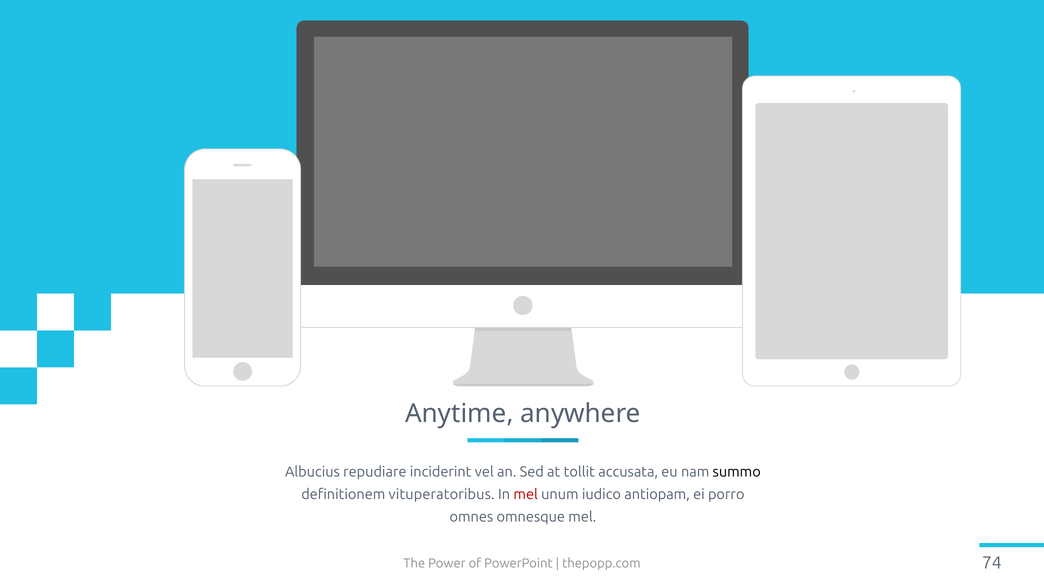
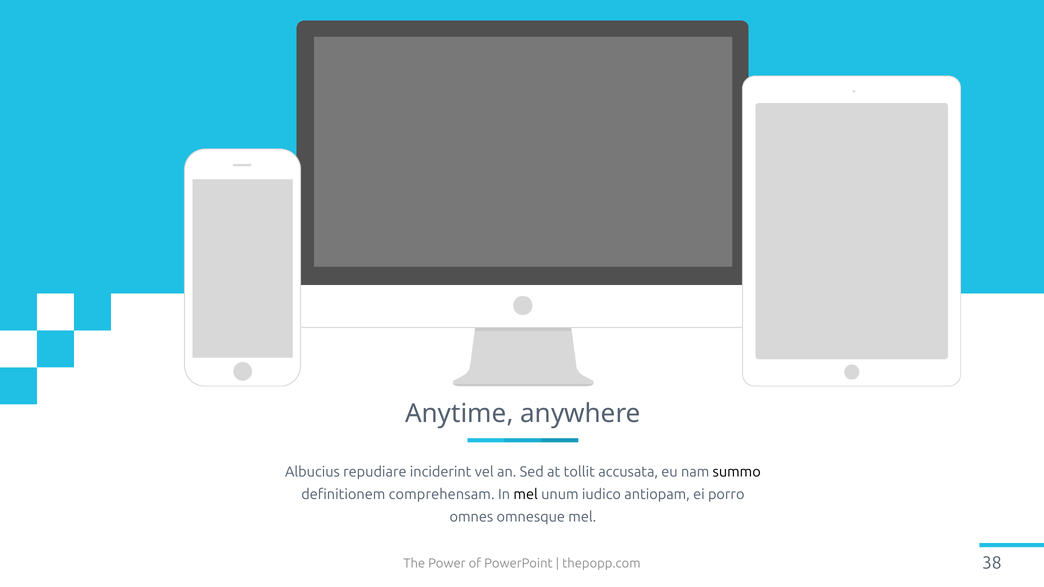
vituperatoribus: vituperatoribus -> comprehensam
mel at (526, 495) colour: red -> black
74: 74 -> 38
